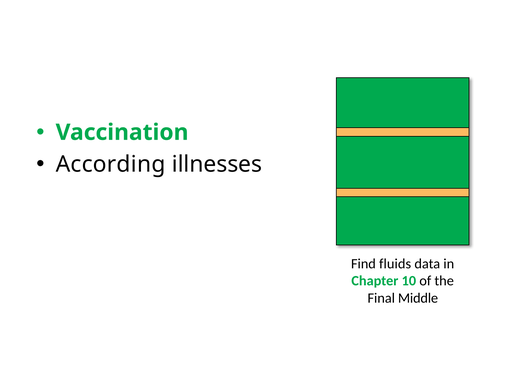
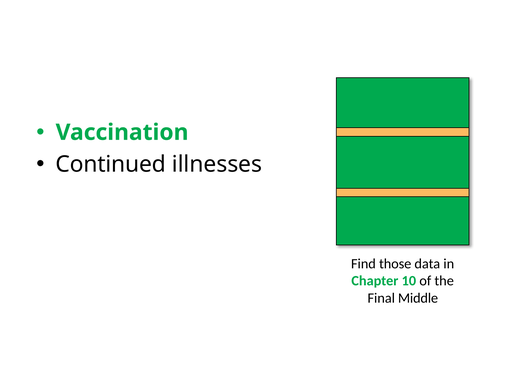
According: According -> Continued
fluids: fluids -> those
